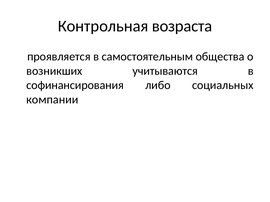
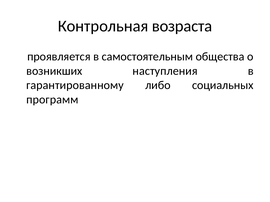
учитываются: учитываются -> наступления
софинансирования: софинансирования -> гарантированному
компании: компании -> программ
